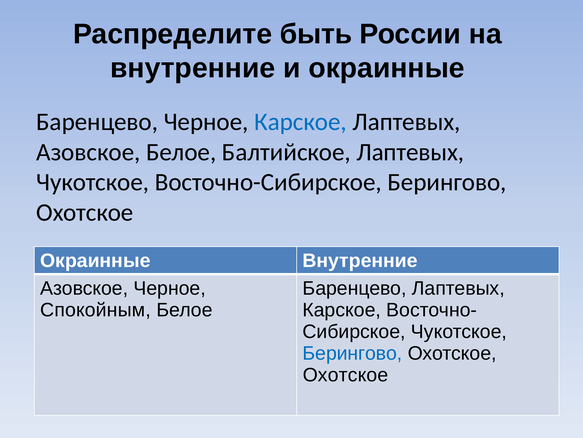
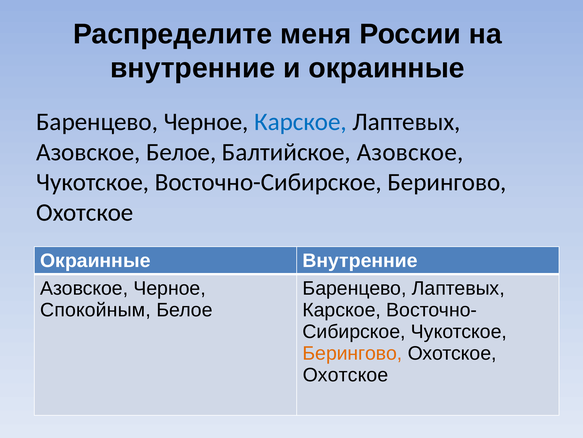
быть: быть -> меня
Балтийское Лаптевых: Лаптевых -> Азовское
Берингово at (352, 353) colour: blue -> orange
